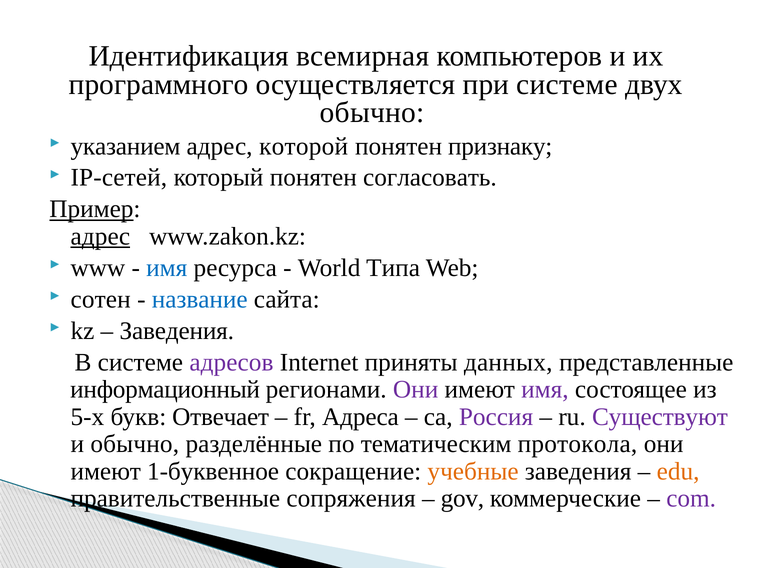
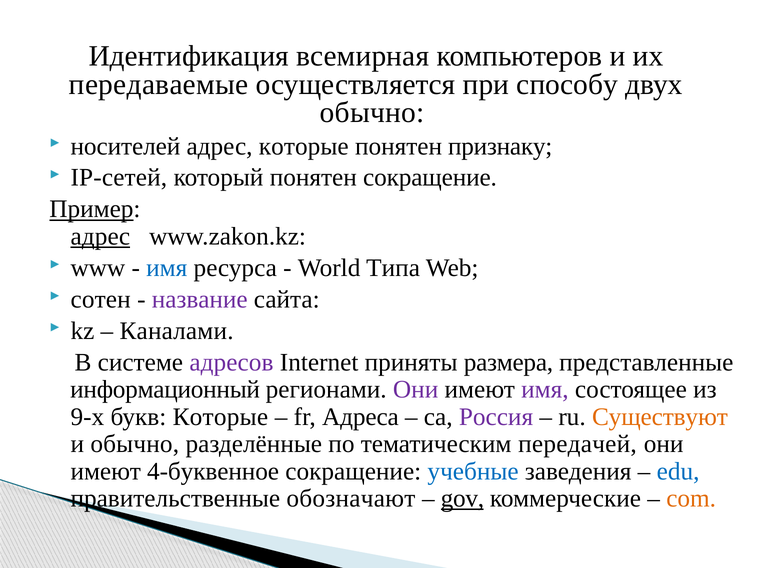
программного: программного -> передаваемые
при системе: системе -> способу
указанием: указанием -> носителей
адрес которой: которой -> которые
понятен согласовать: согласовать -> сокращение
название colour: blue -> purple
Заведения at (177, 331): Заведения -> Каналами
данных: данных -> размера
5-х: 5-х -> 9-х
букв Отвечает: Отвечает -> Которые
Существуют colour: purple -> orange
протокола: протокола -> передачей
1-буквенное: 1-буквенное -> 4-буквенное
учебные colour: orange -> blue
edu colour: orange -> blue
сопряжения: сопряжения -> обозначают
gov underline: none -> present
com colour: purple -> orange
